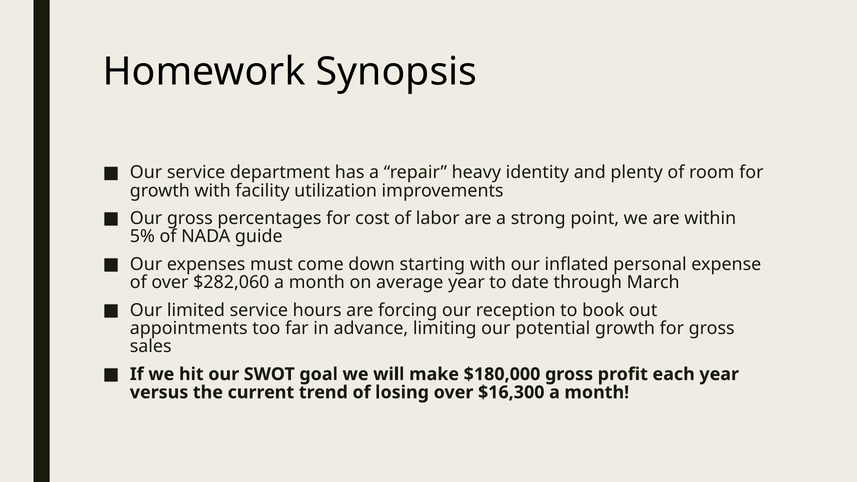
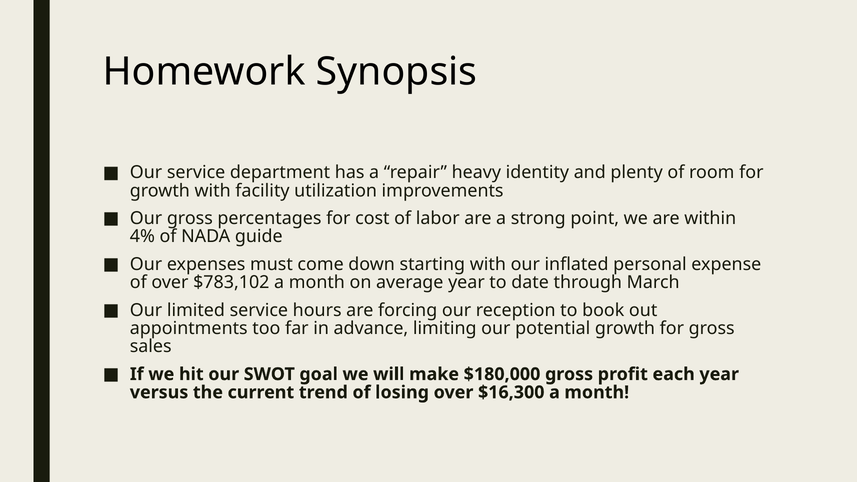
5%: 5% -> 4%
$282,060: $282,060 -> $783,102
